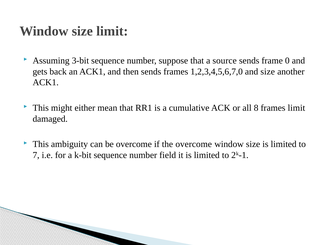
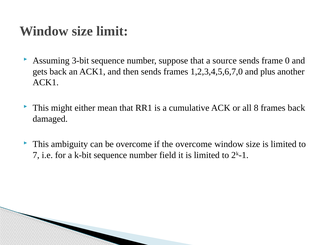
and size: size -> plus
frames limit: limit -> back
